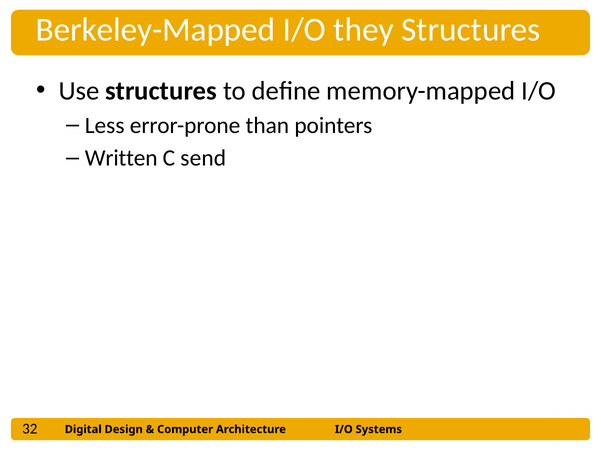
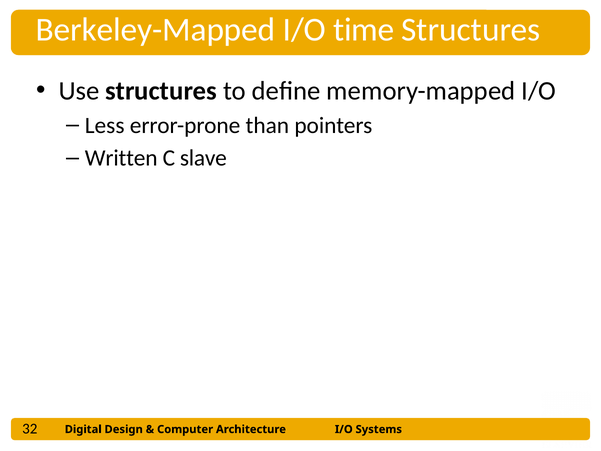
they: they -> time
send: send -> slave
